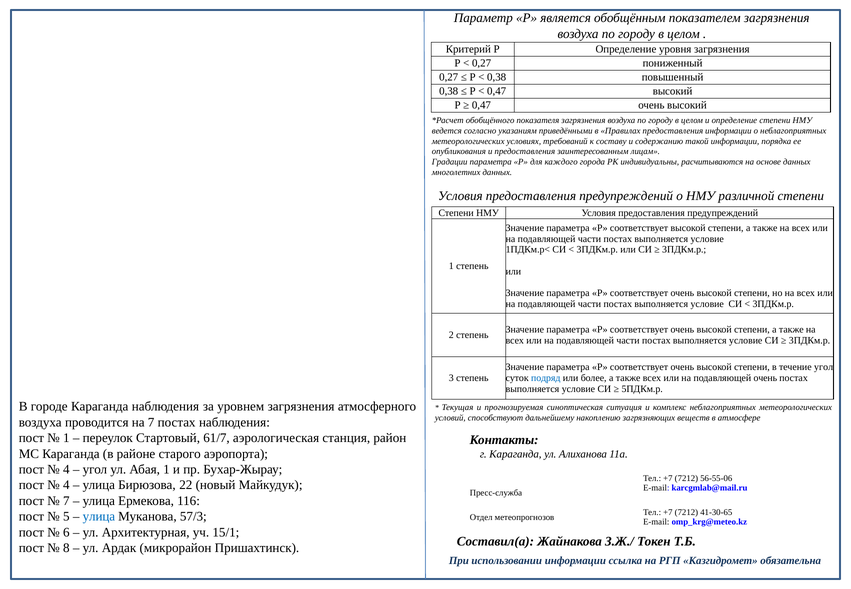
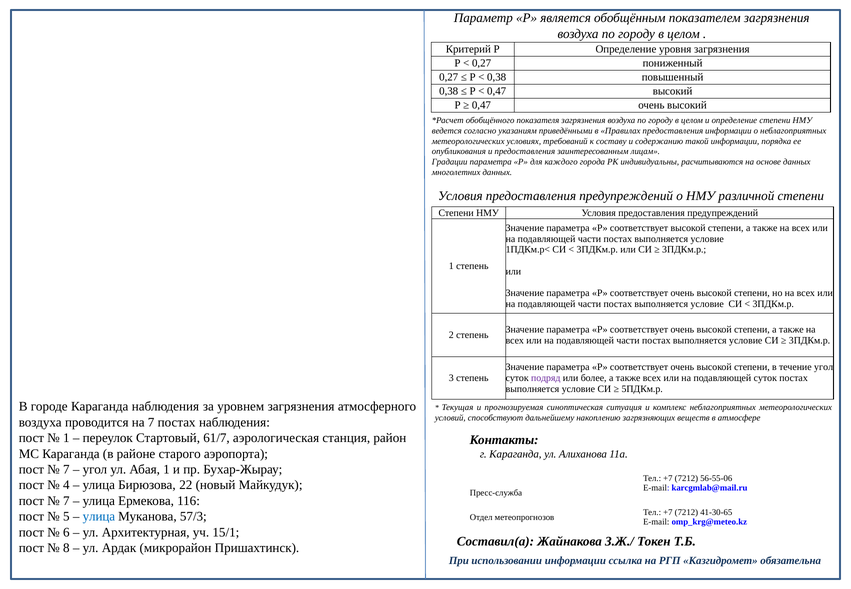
подряд colour: blue -> purple
подавляющей очень: очень -> суток
4 at (66, 470): 4 -> 7
